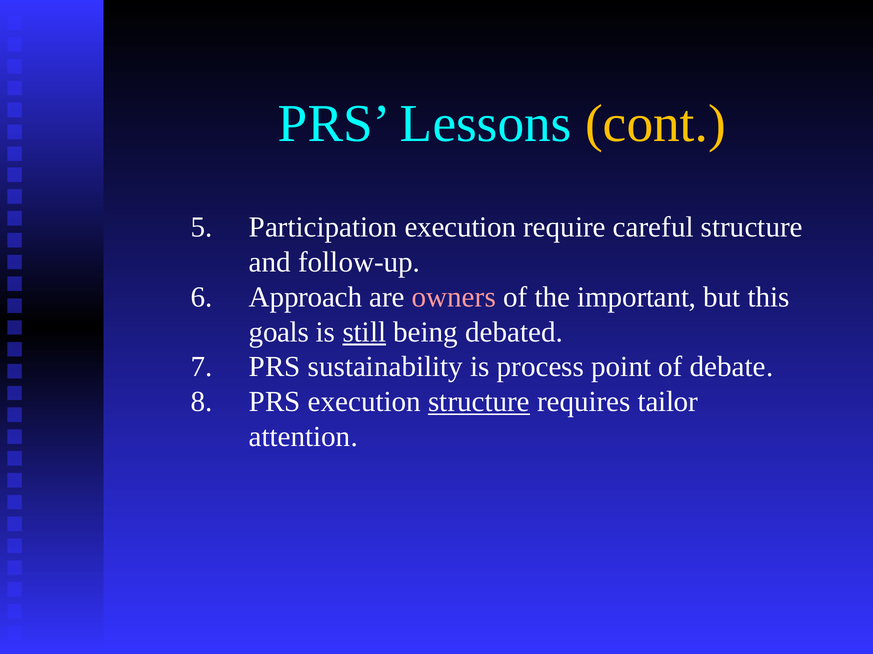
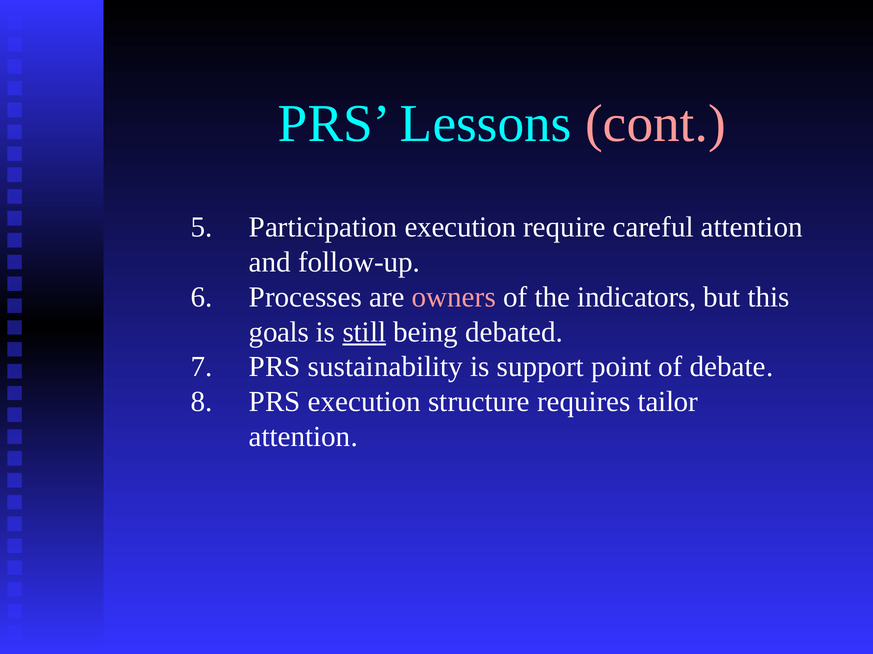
cont colour: yellow -> pink
careful structure: structure -> attention
Approach: Approach -> Processes
important: important -> indicators
process: process -> support
structure at (479, 402) underline: present -> none
